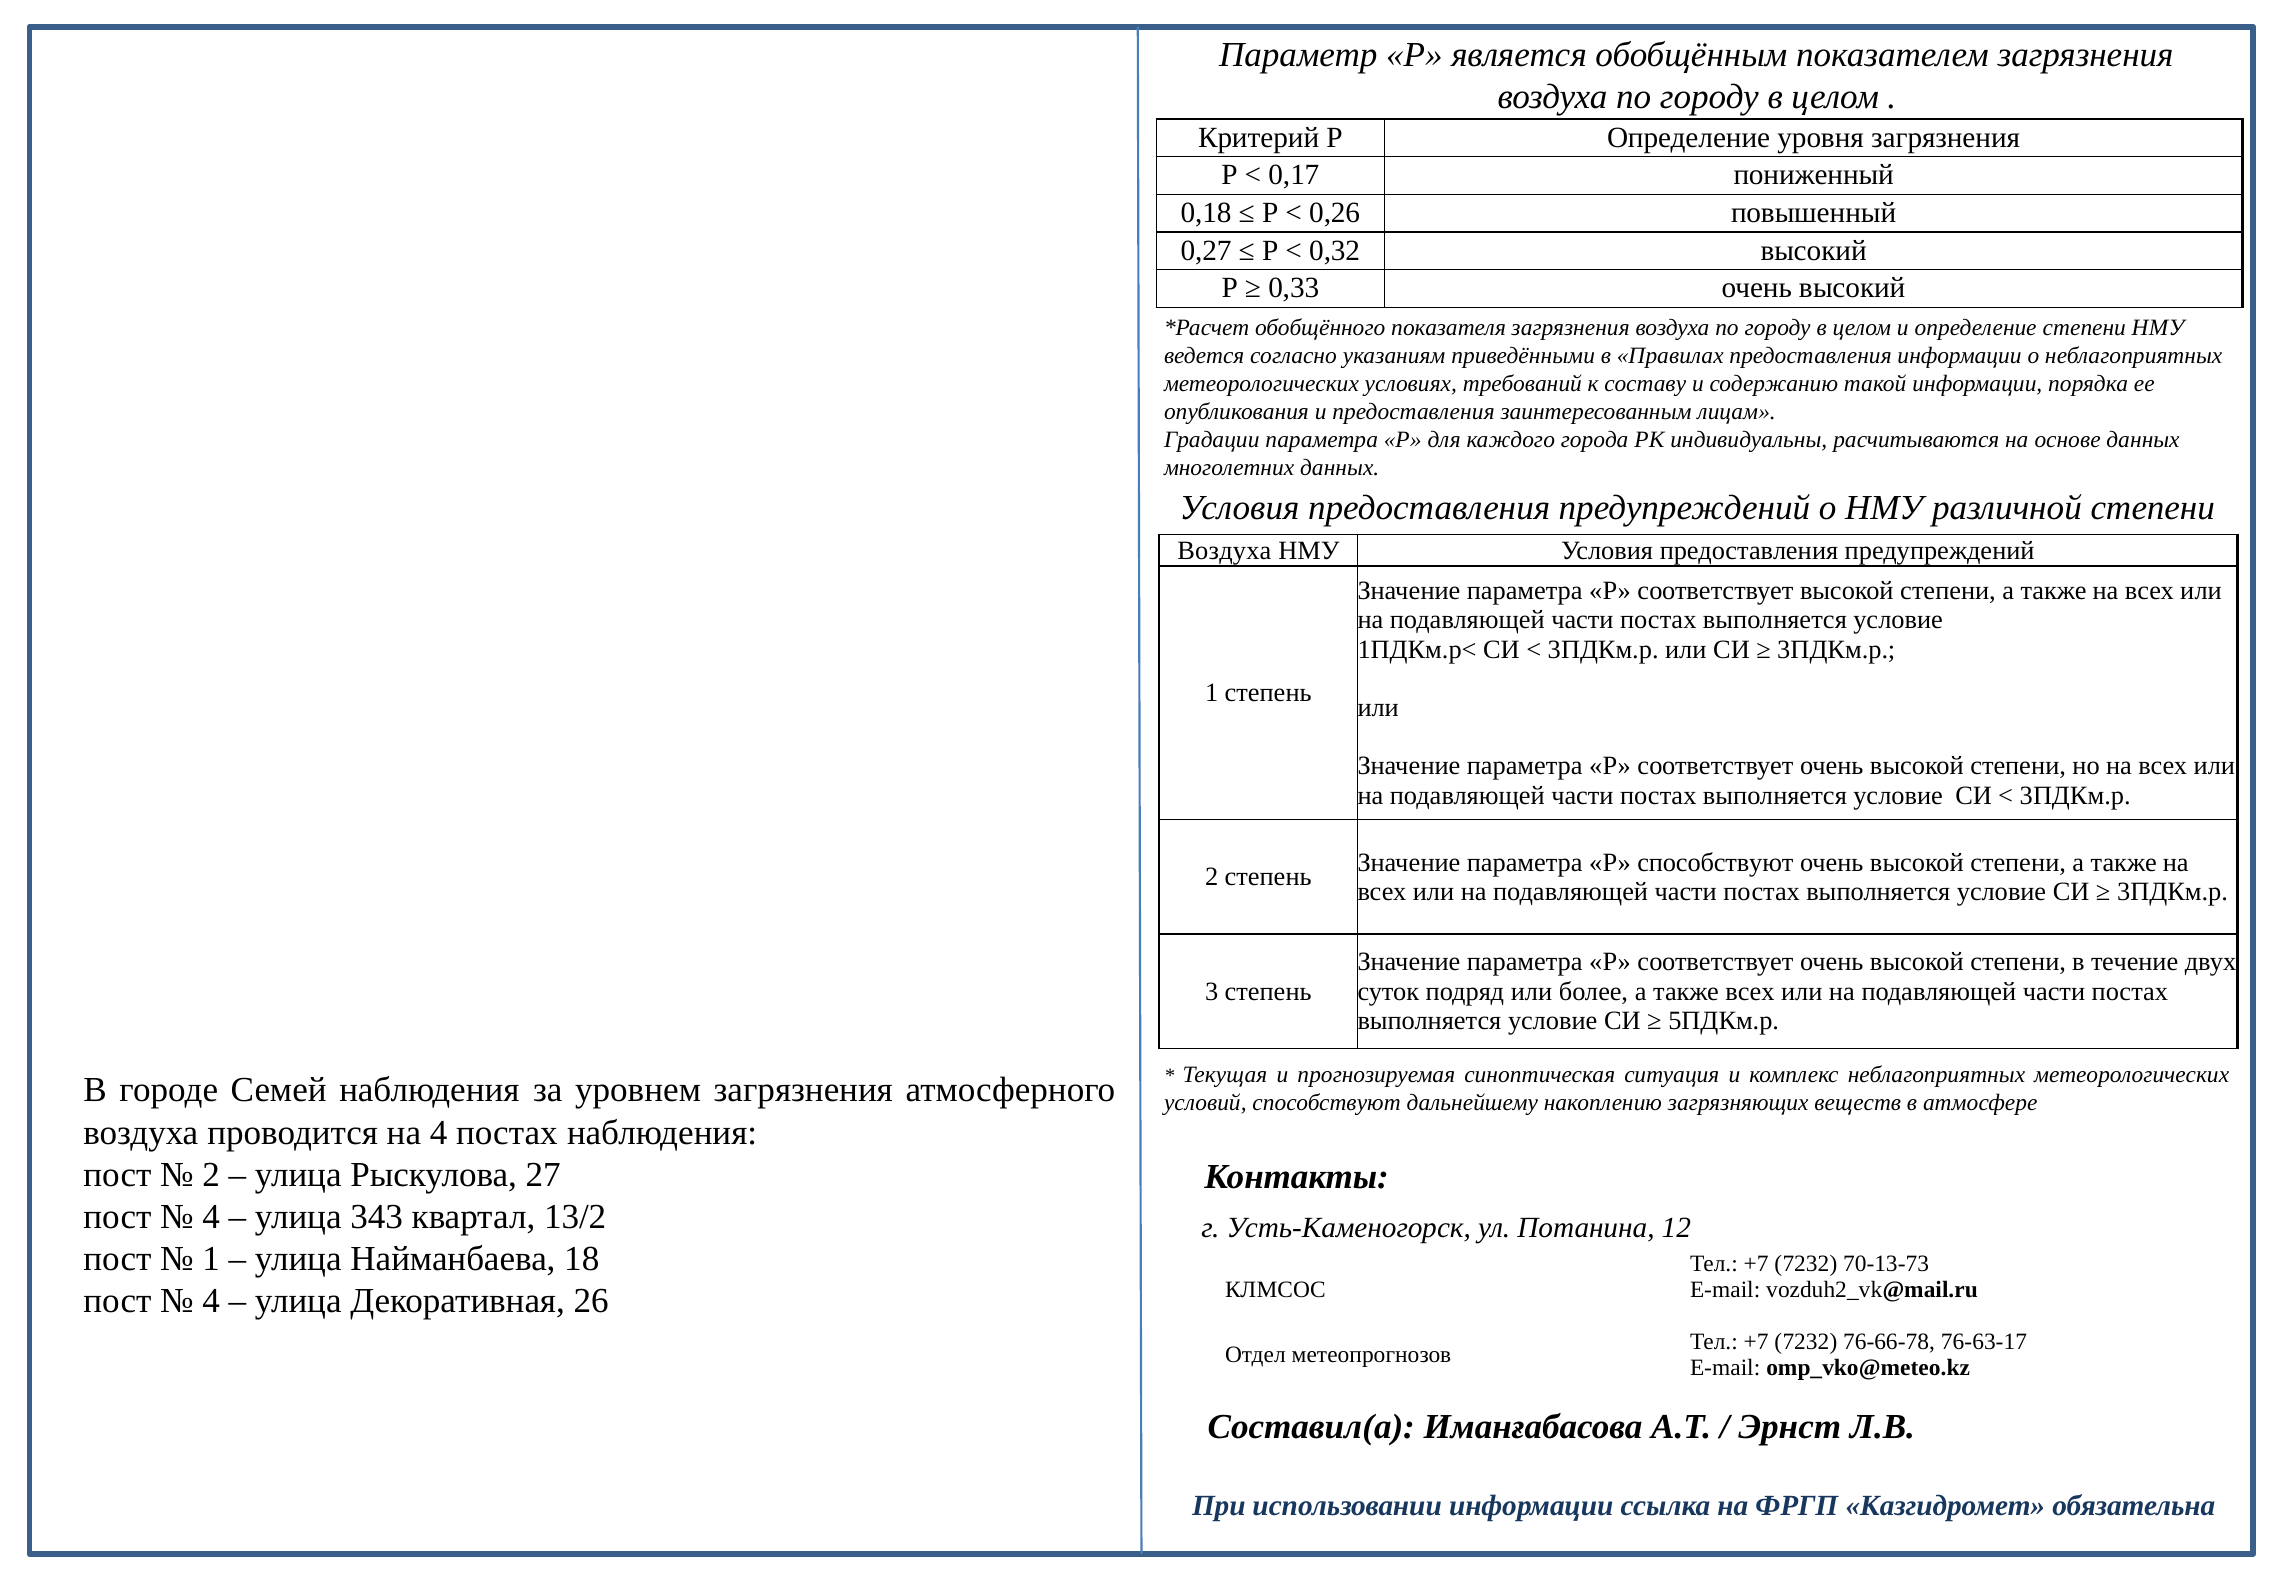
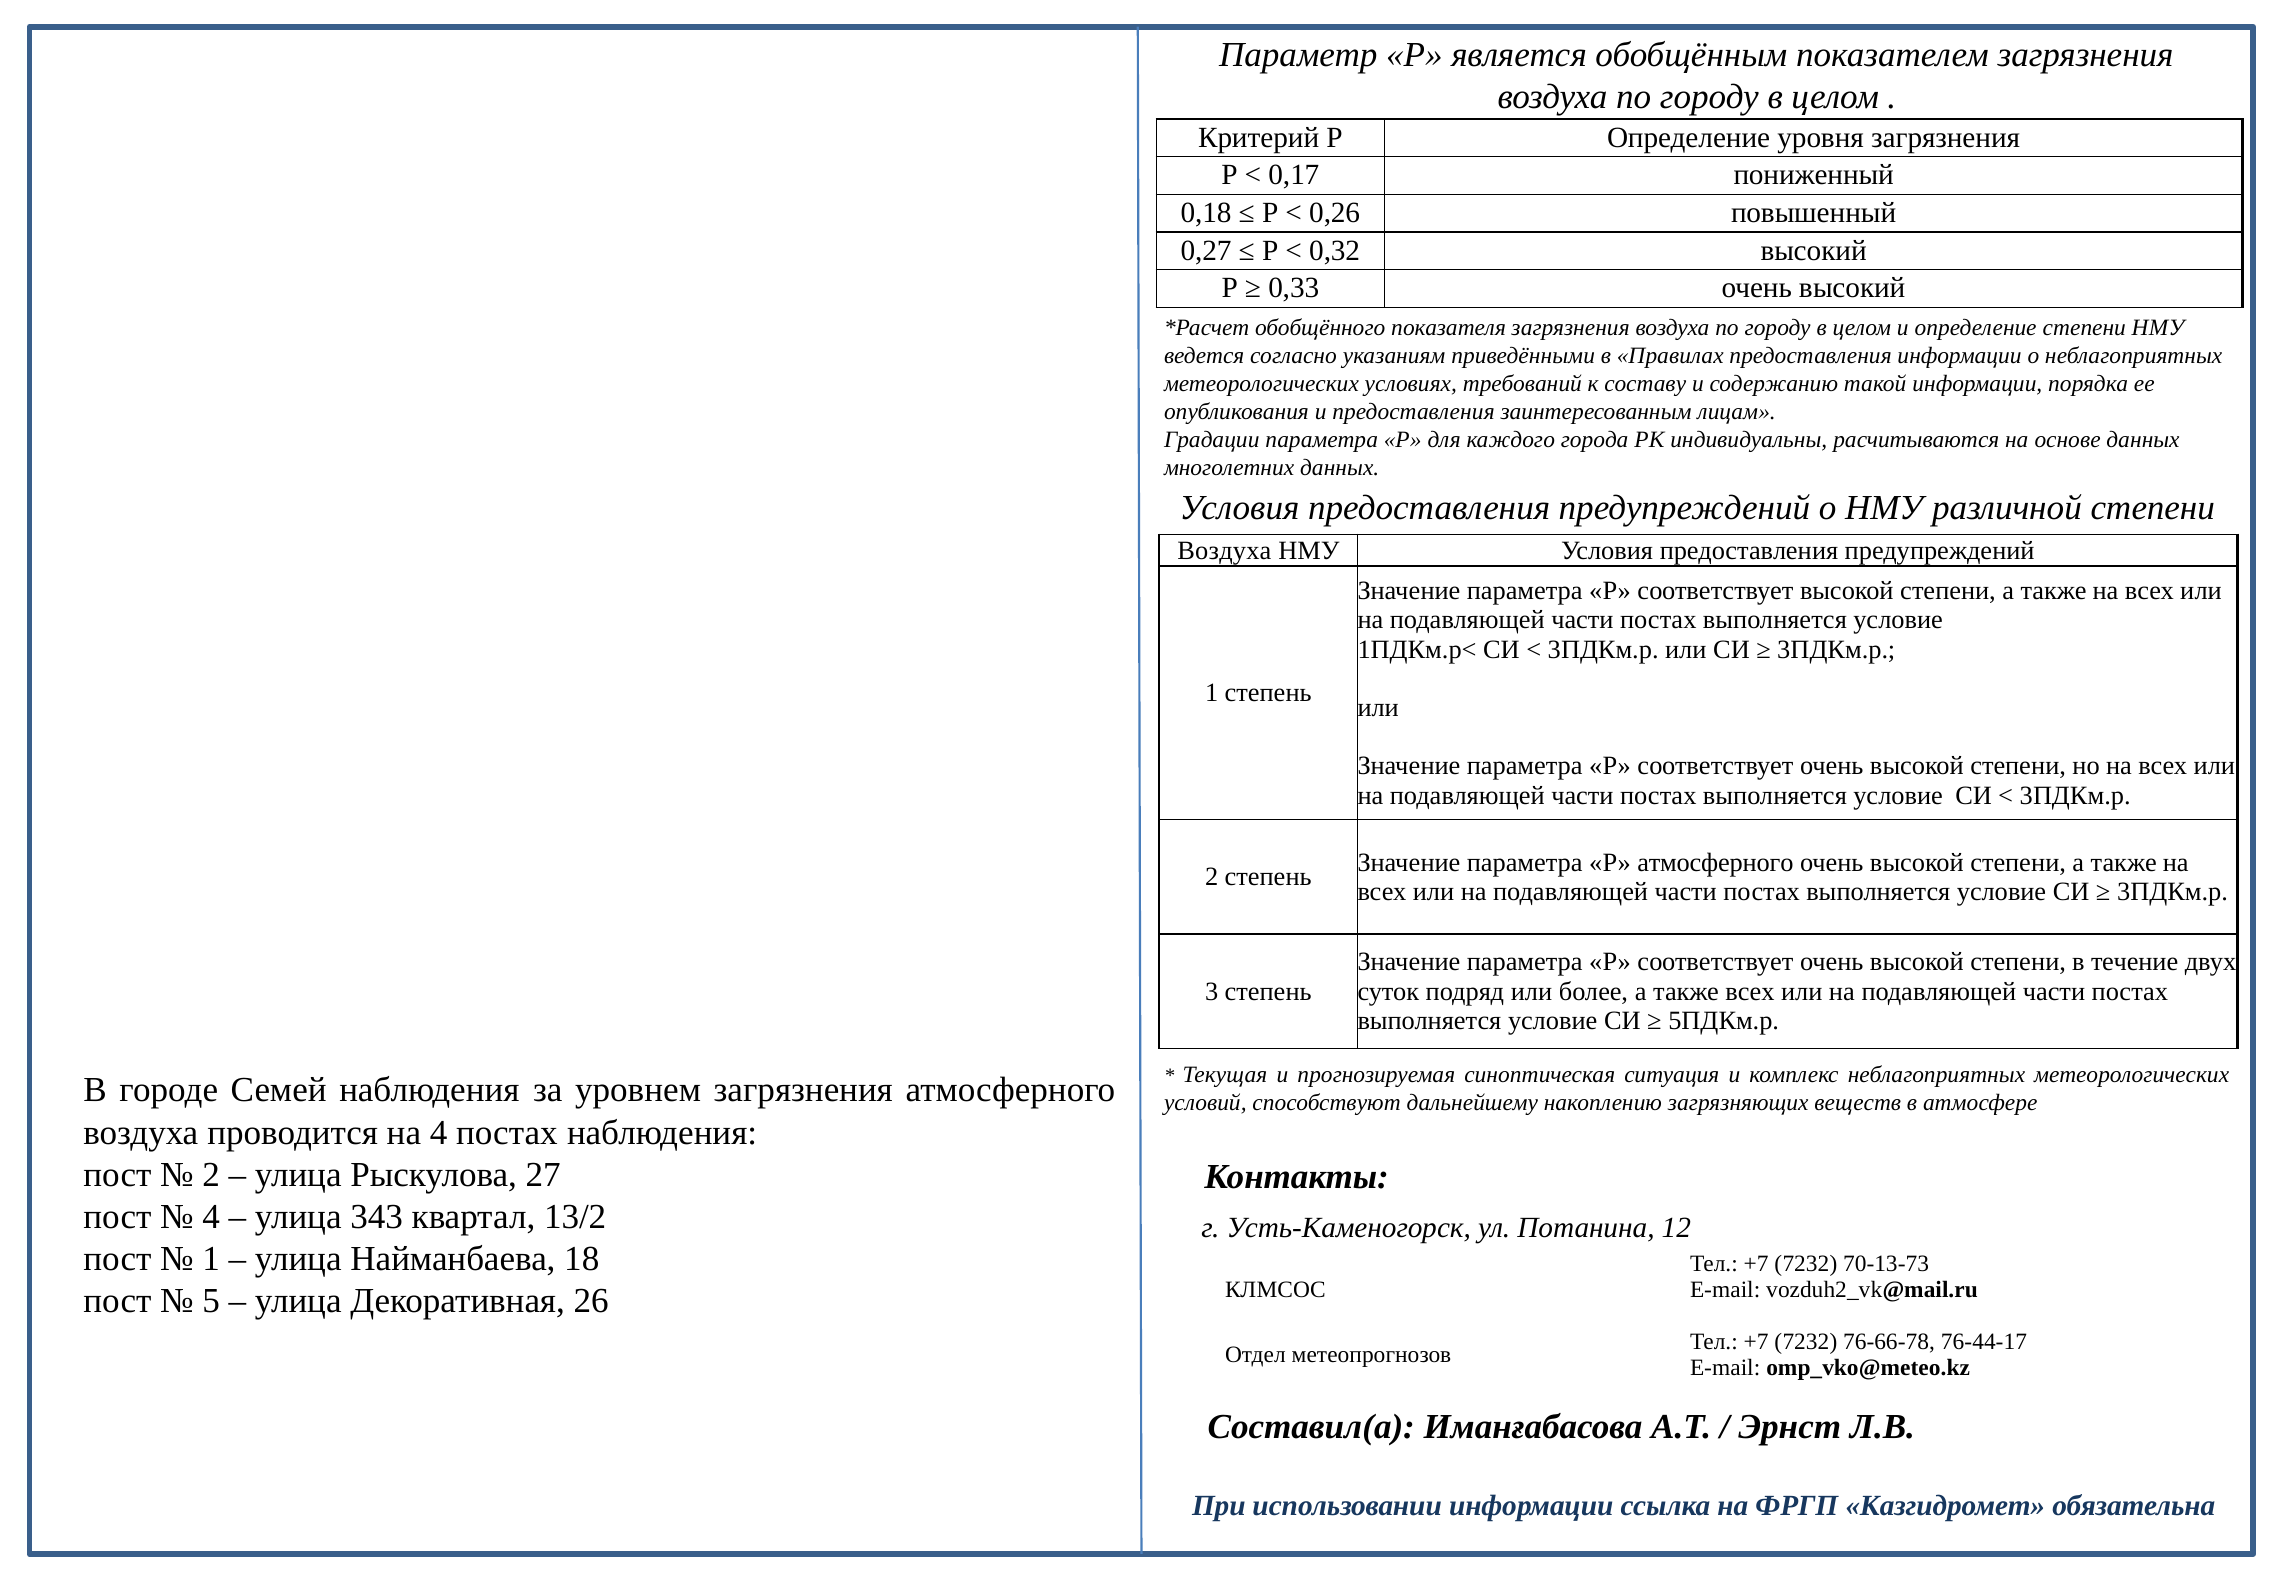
Р способствуют: способствуют -> атмосферного
4 at (211, 1301): 4 -> 5
76-63-17: 76-63-17 -> 76-44-17
